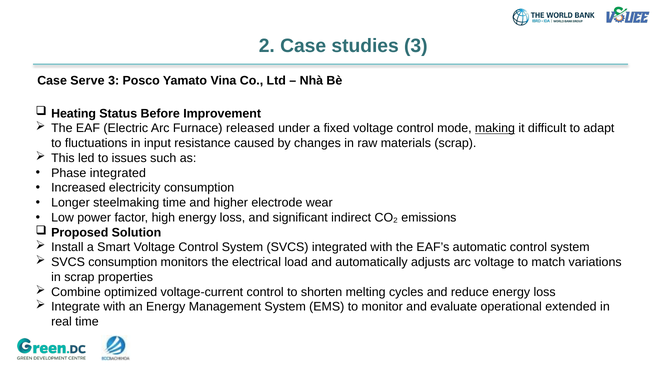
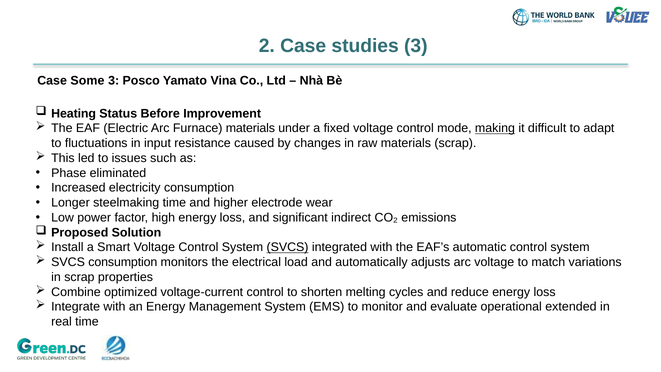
Serve: Serve -> Some
Furnace released: released -> materials
Phase integrated: integrated -> eliminated
SVCS at (288, 247) underline: none -> present
